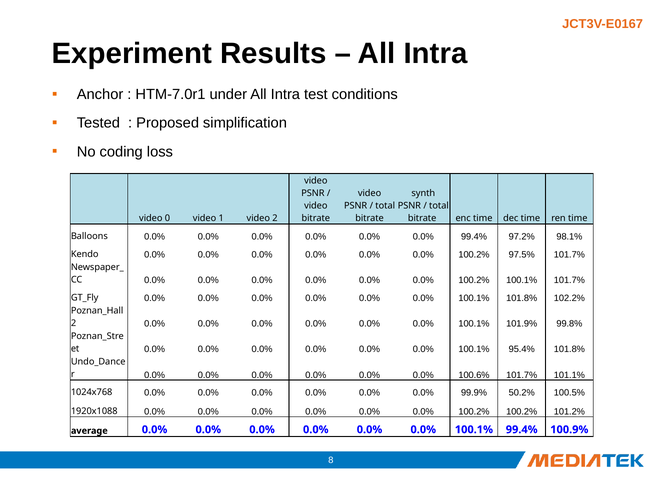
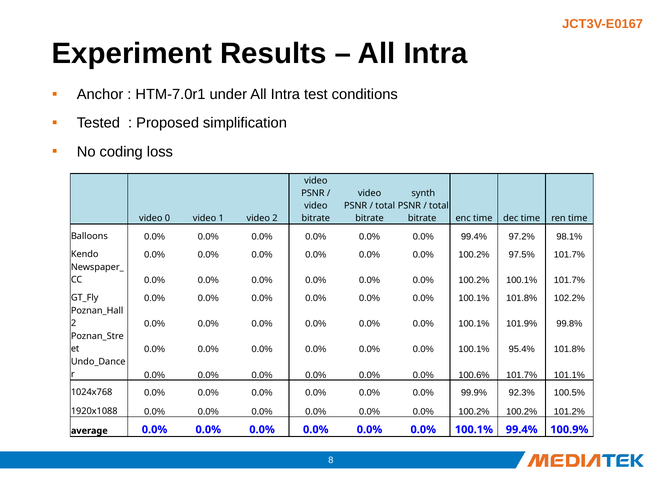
50.2%: 50.2% -> 92.3%
